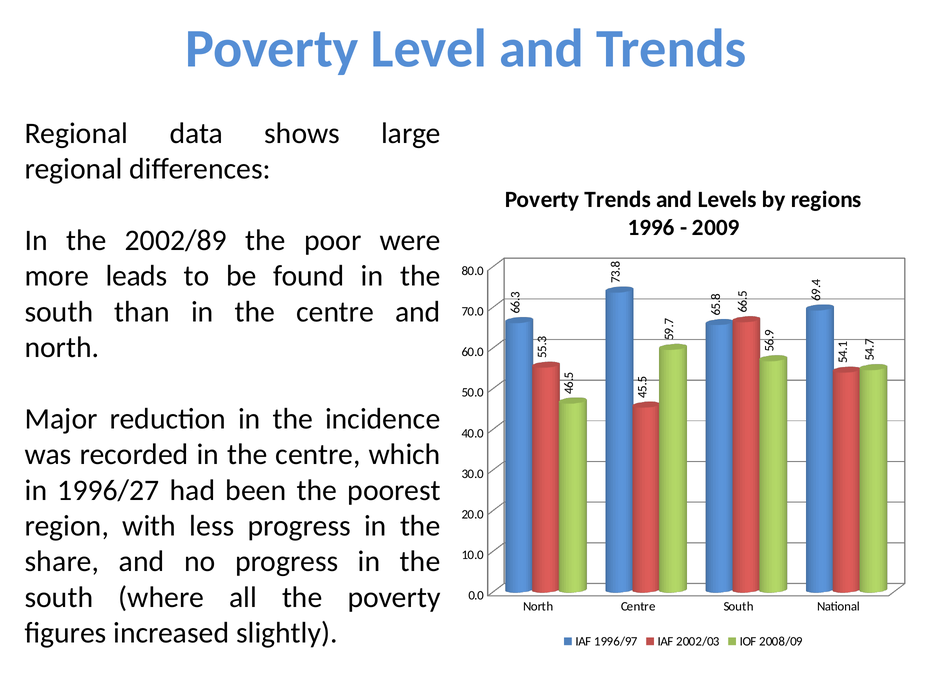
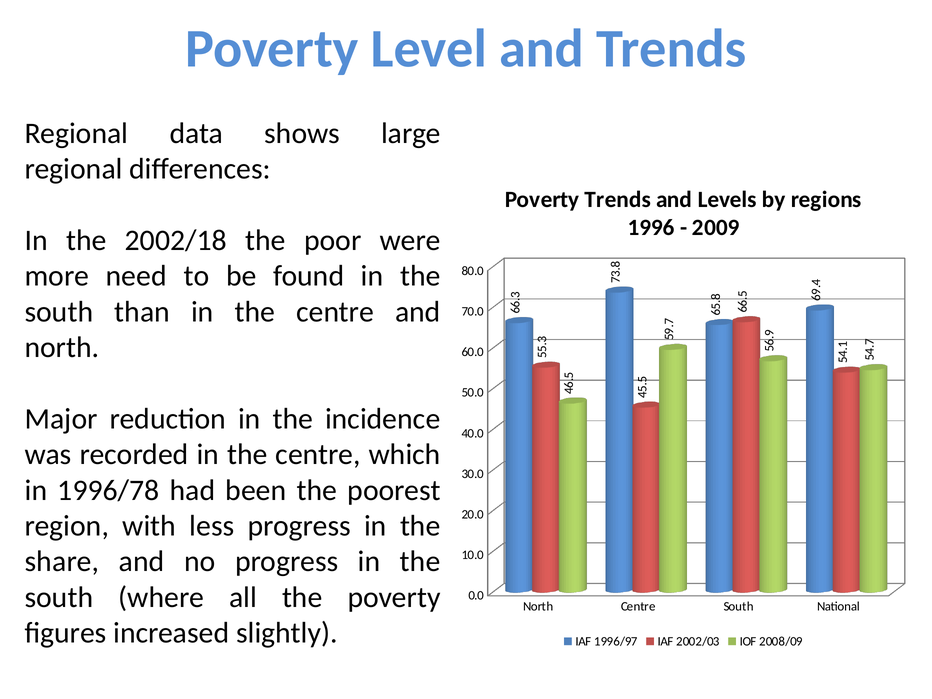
2002/89: 2002/89 -> 2002/18
leads: leads -> need
1996/27: 1996/27 -> 1996/78
